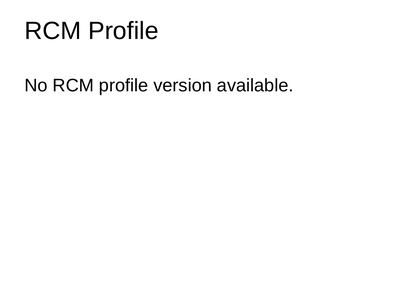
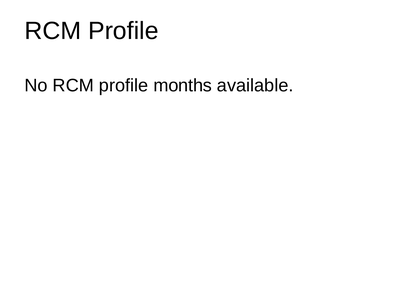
version: version -> months
